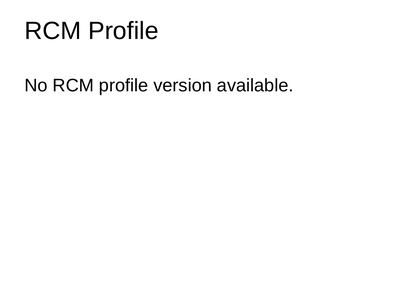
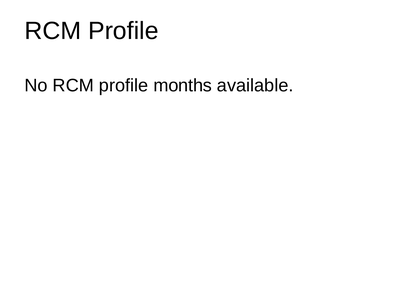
version: version -> months
